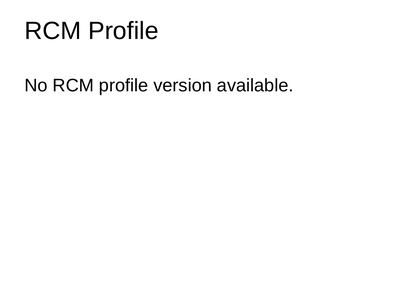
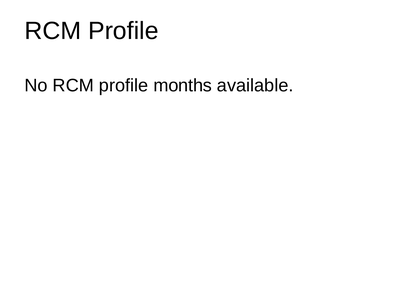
version: version -> months
